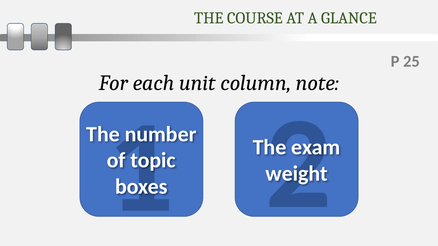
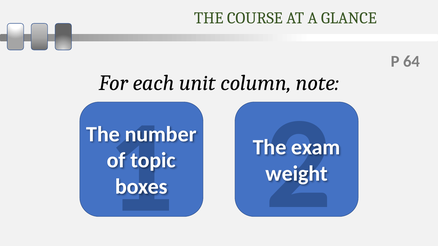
25: 25 -> 64
